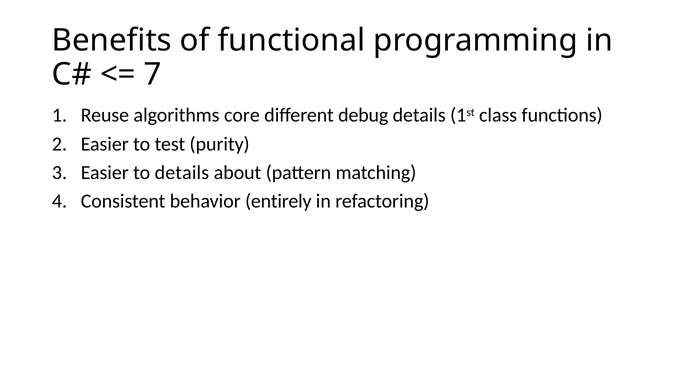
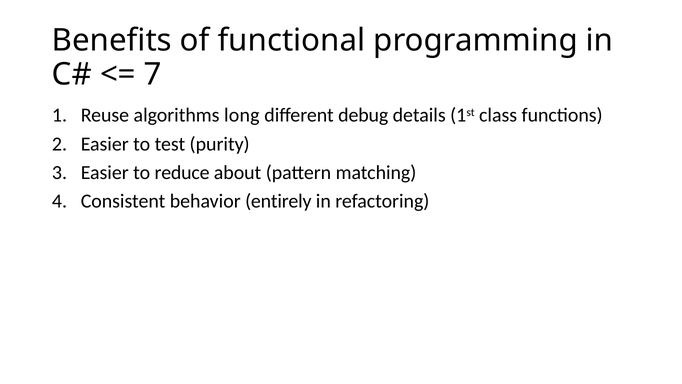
core: core -> long
to details: details -> reduce
